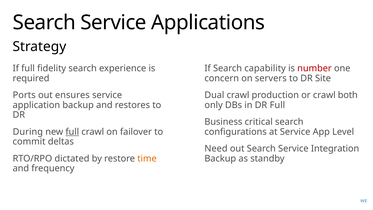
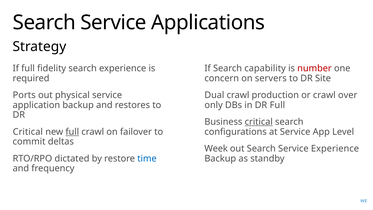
ensures: ensures -> physical
both: both -> over
critical at (259, 122) underline: none -> present
During at (28, 132): During -> Critical
Need: Need -> Week
Service Integration: Integration -> Experience
time colour: orange -> blue
